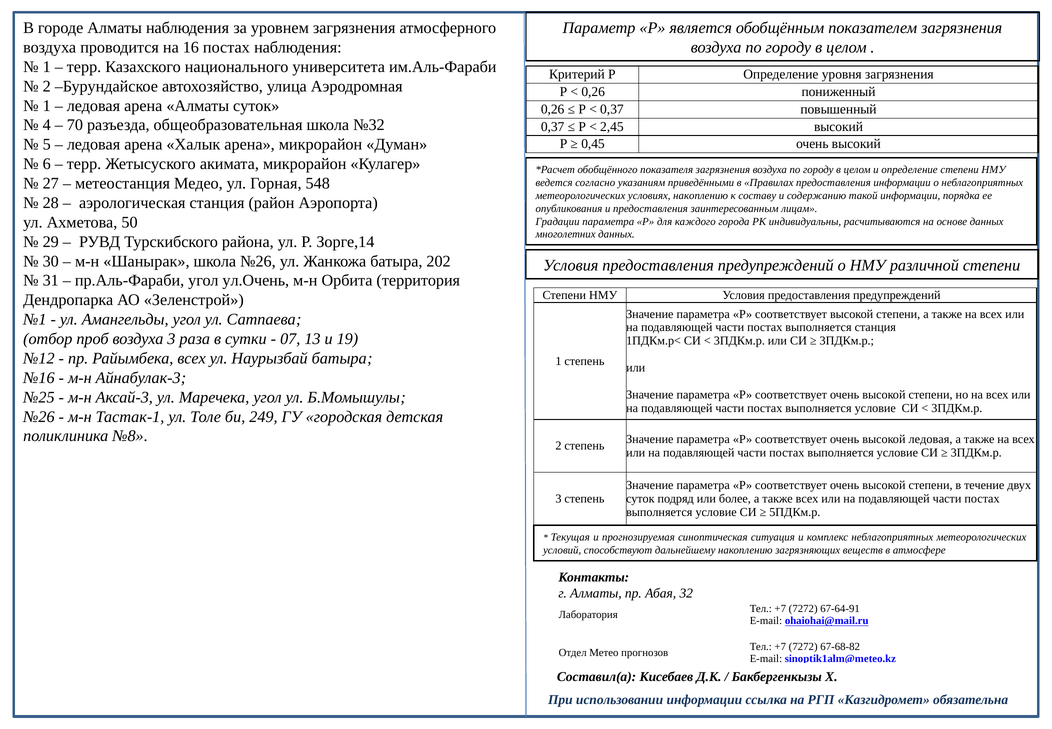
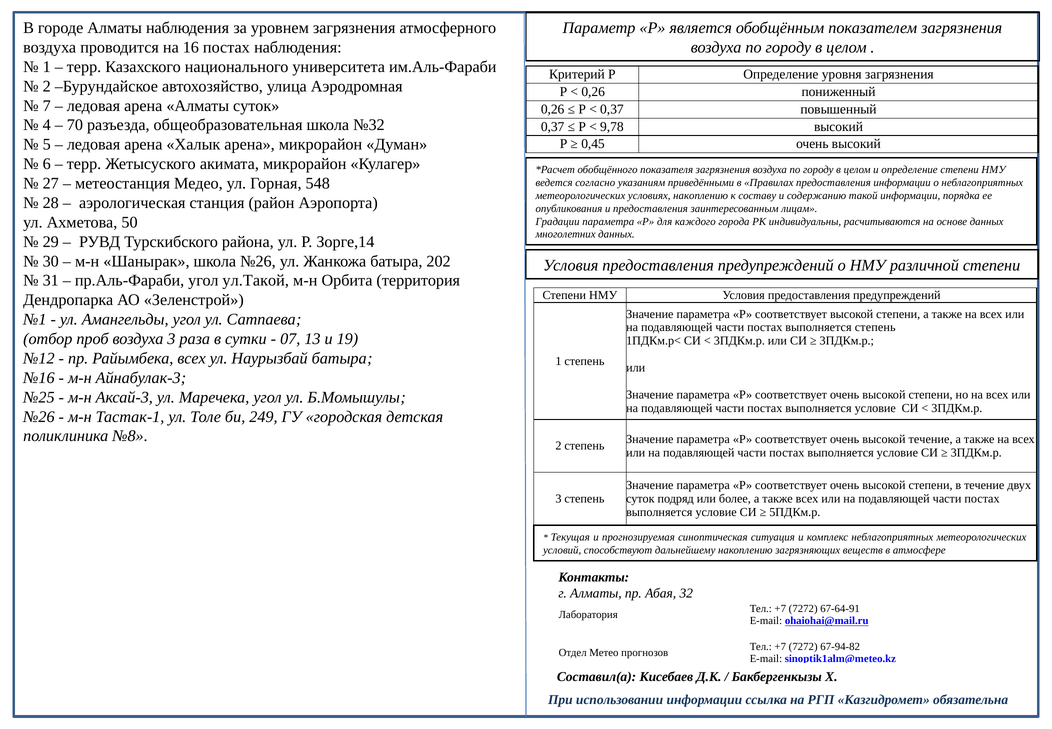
1 at (47, 106): 1 -> 7
2,45: 2,45 -> 9,78
ул.Очень: ул.Очень -> ул.Такой
выполняется станция: станция -> степень
высокой ледовая: ледовая -> течение
67-68-82: 67-68-82 -> 67-94-82
